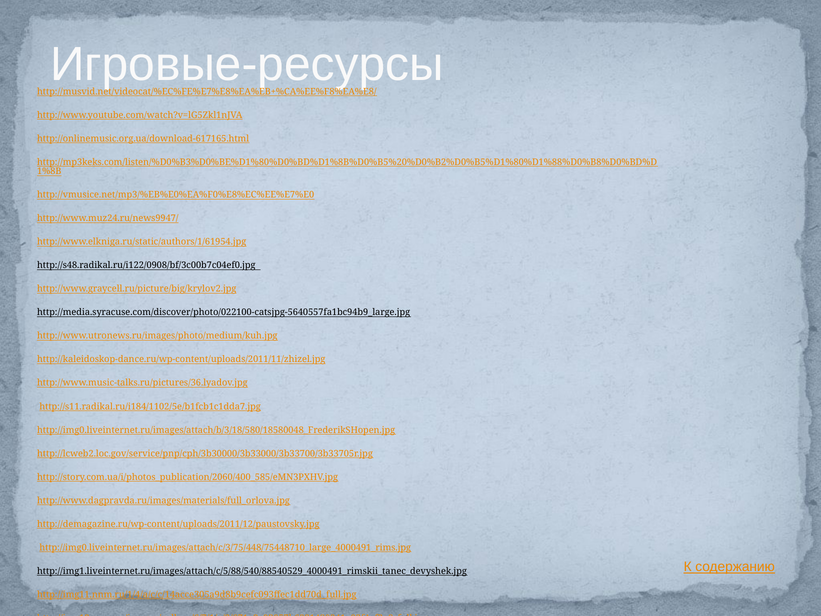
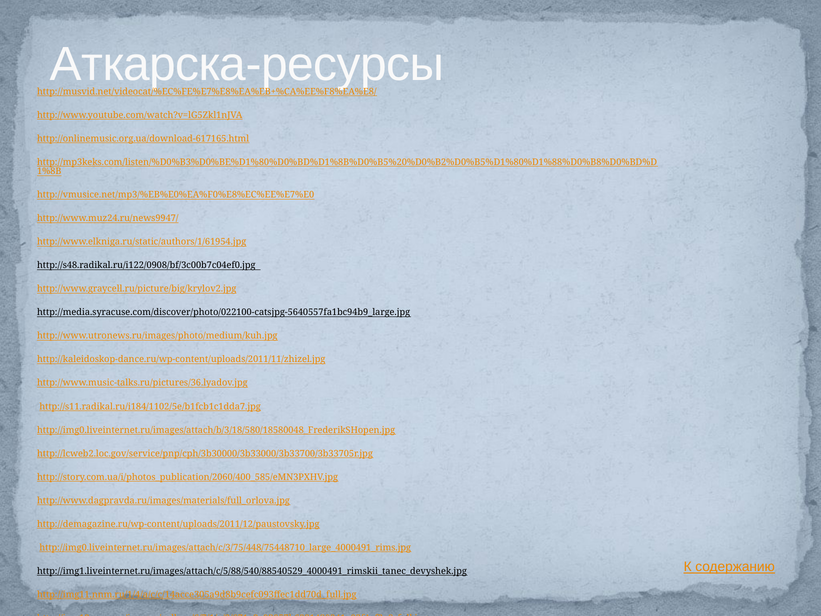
Игровые-ресурсы: Игровые-ресурсы -> Аткарска-ресурсы
